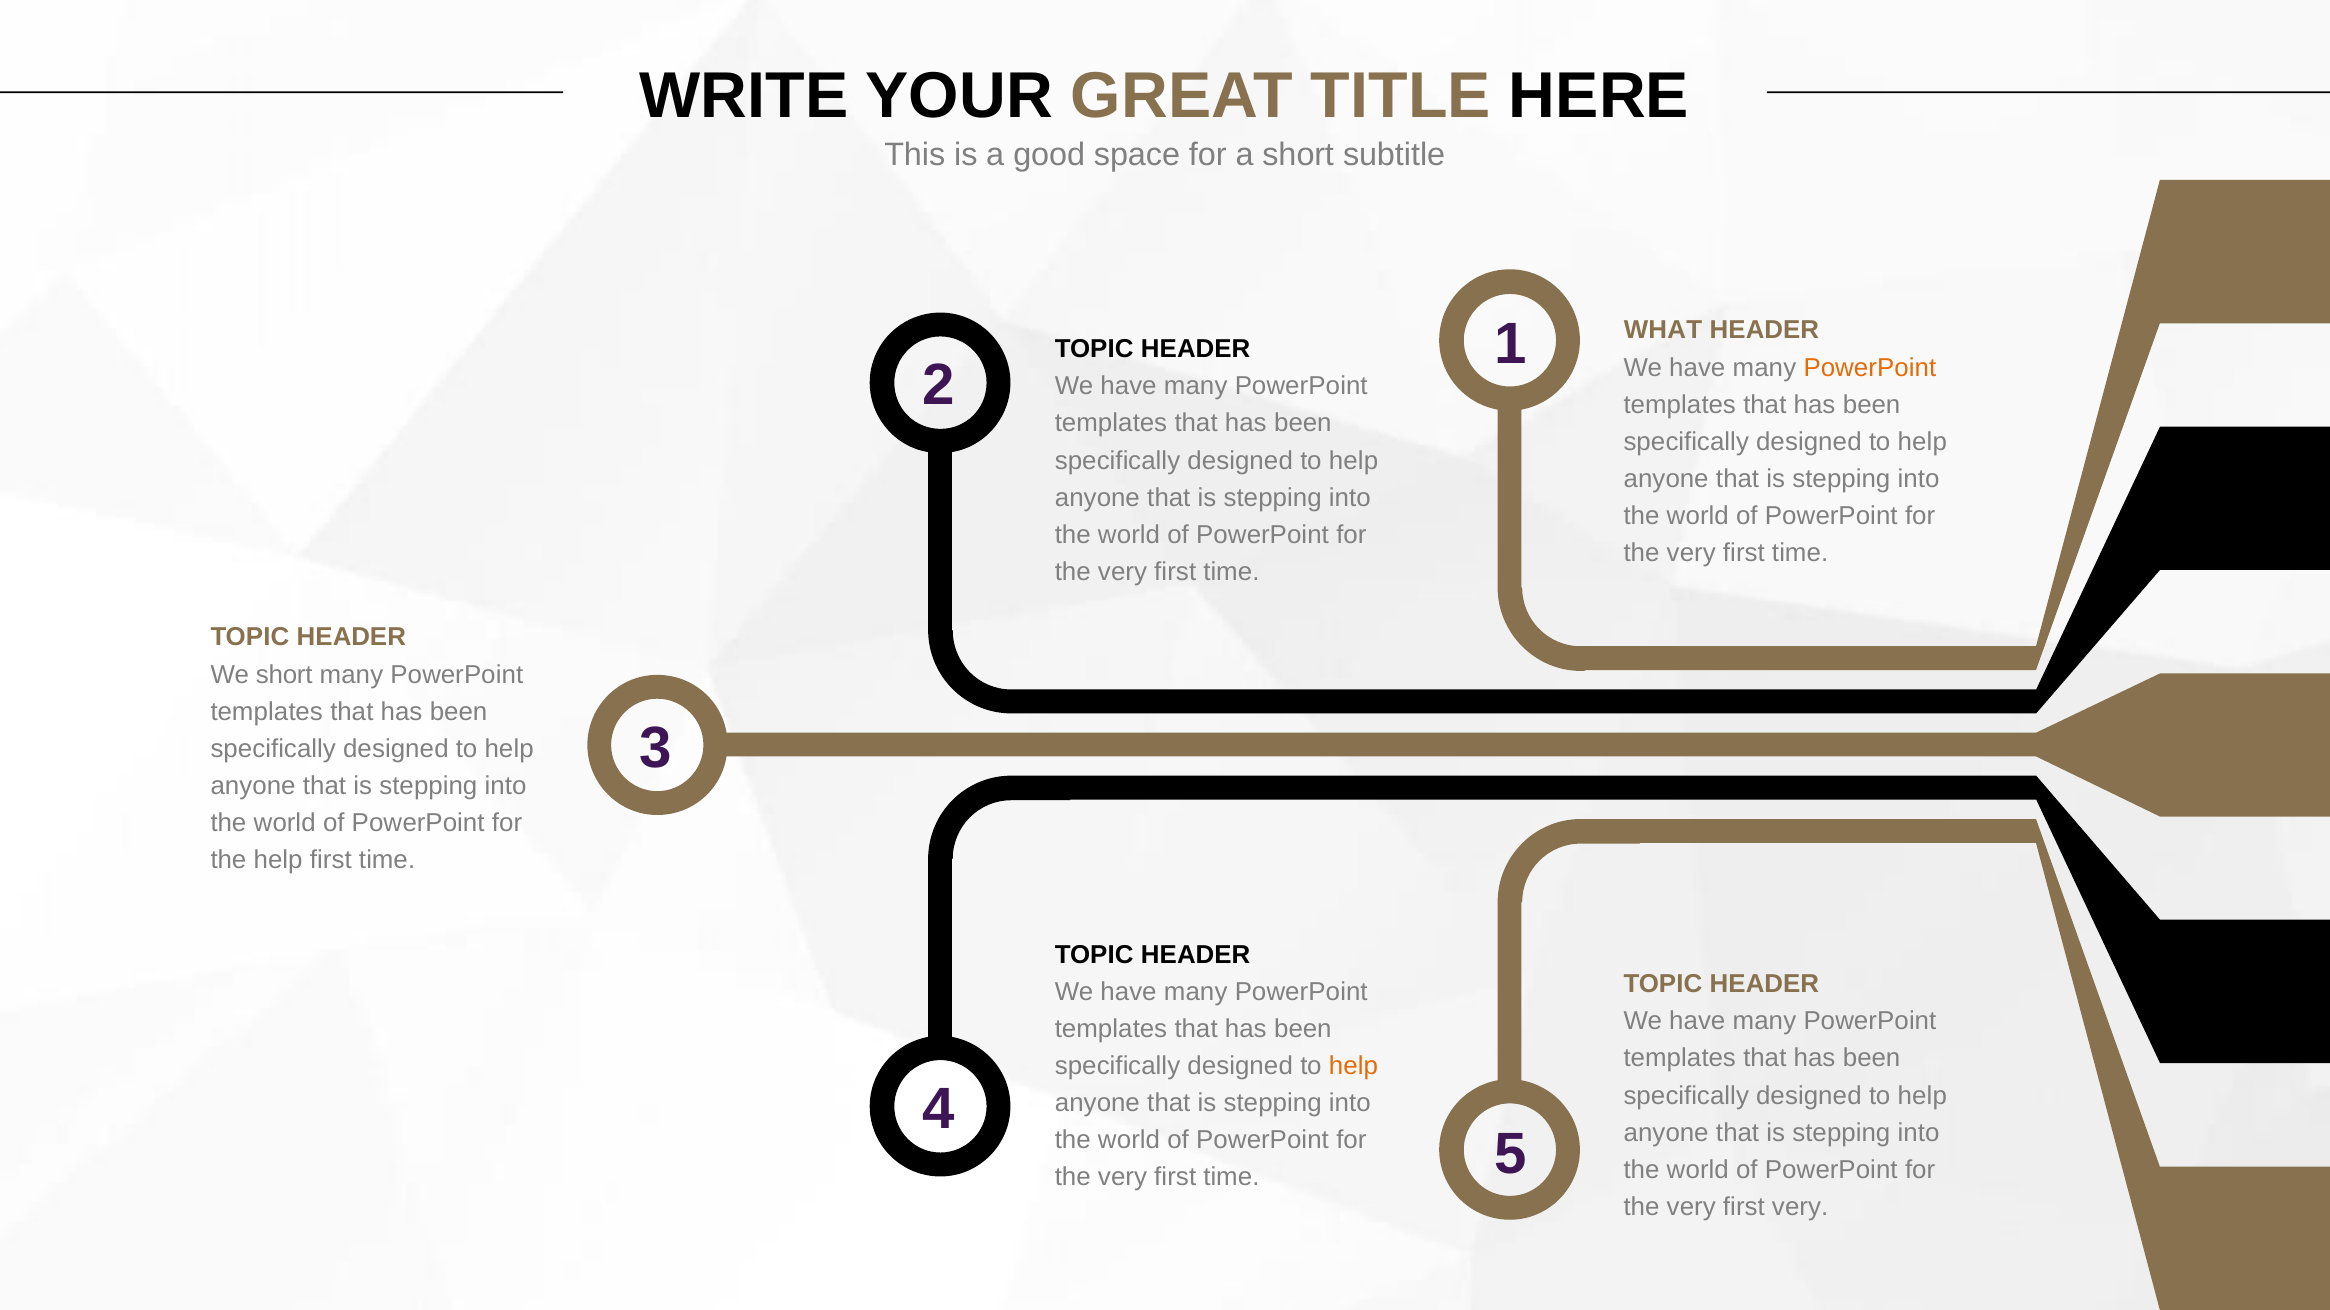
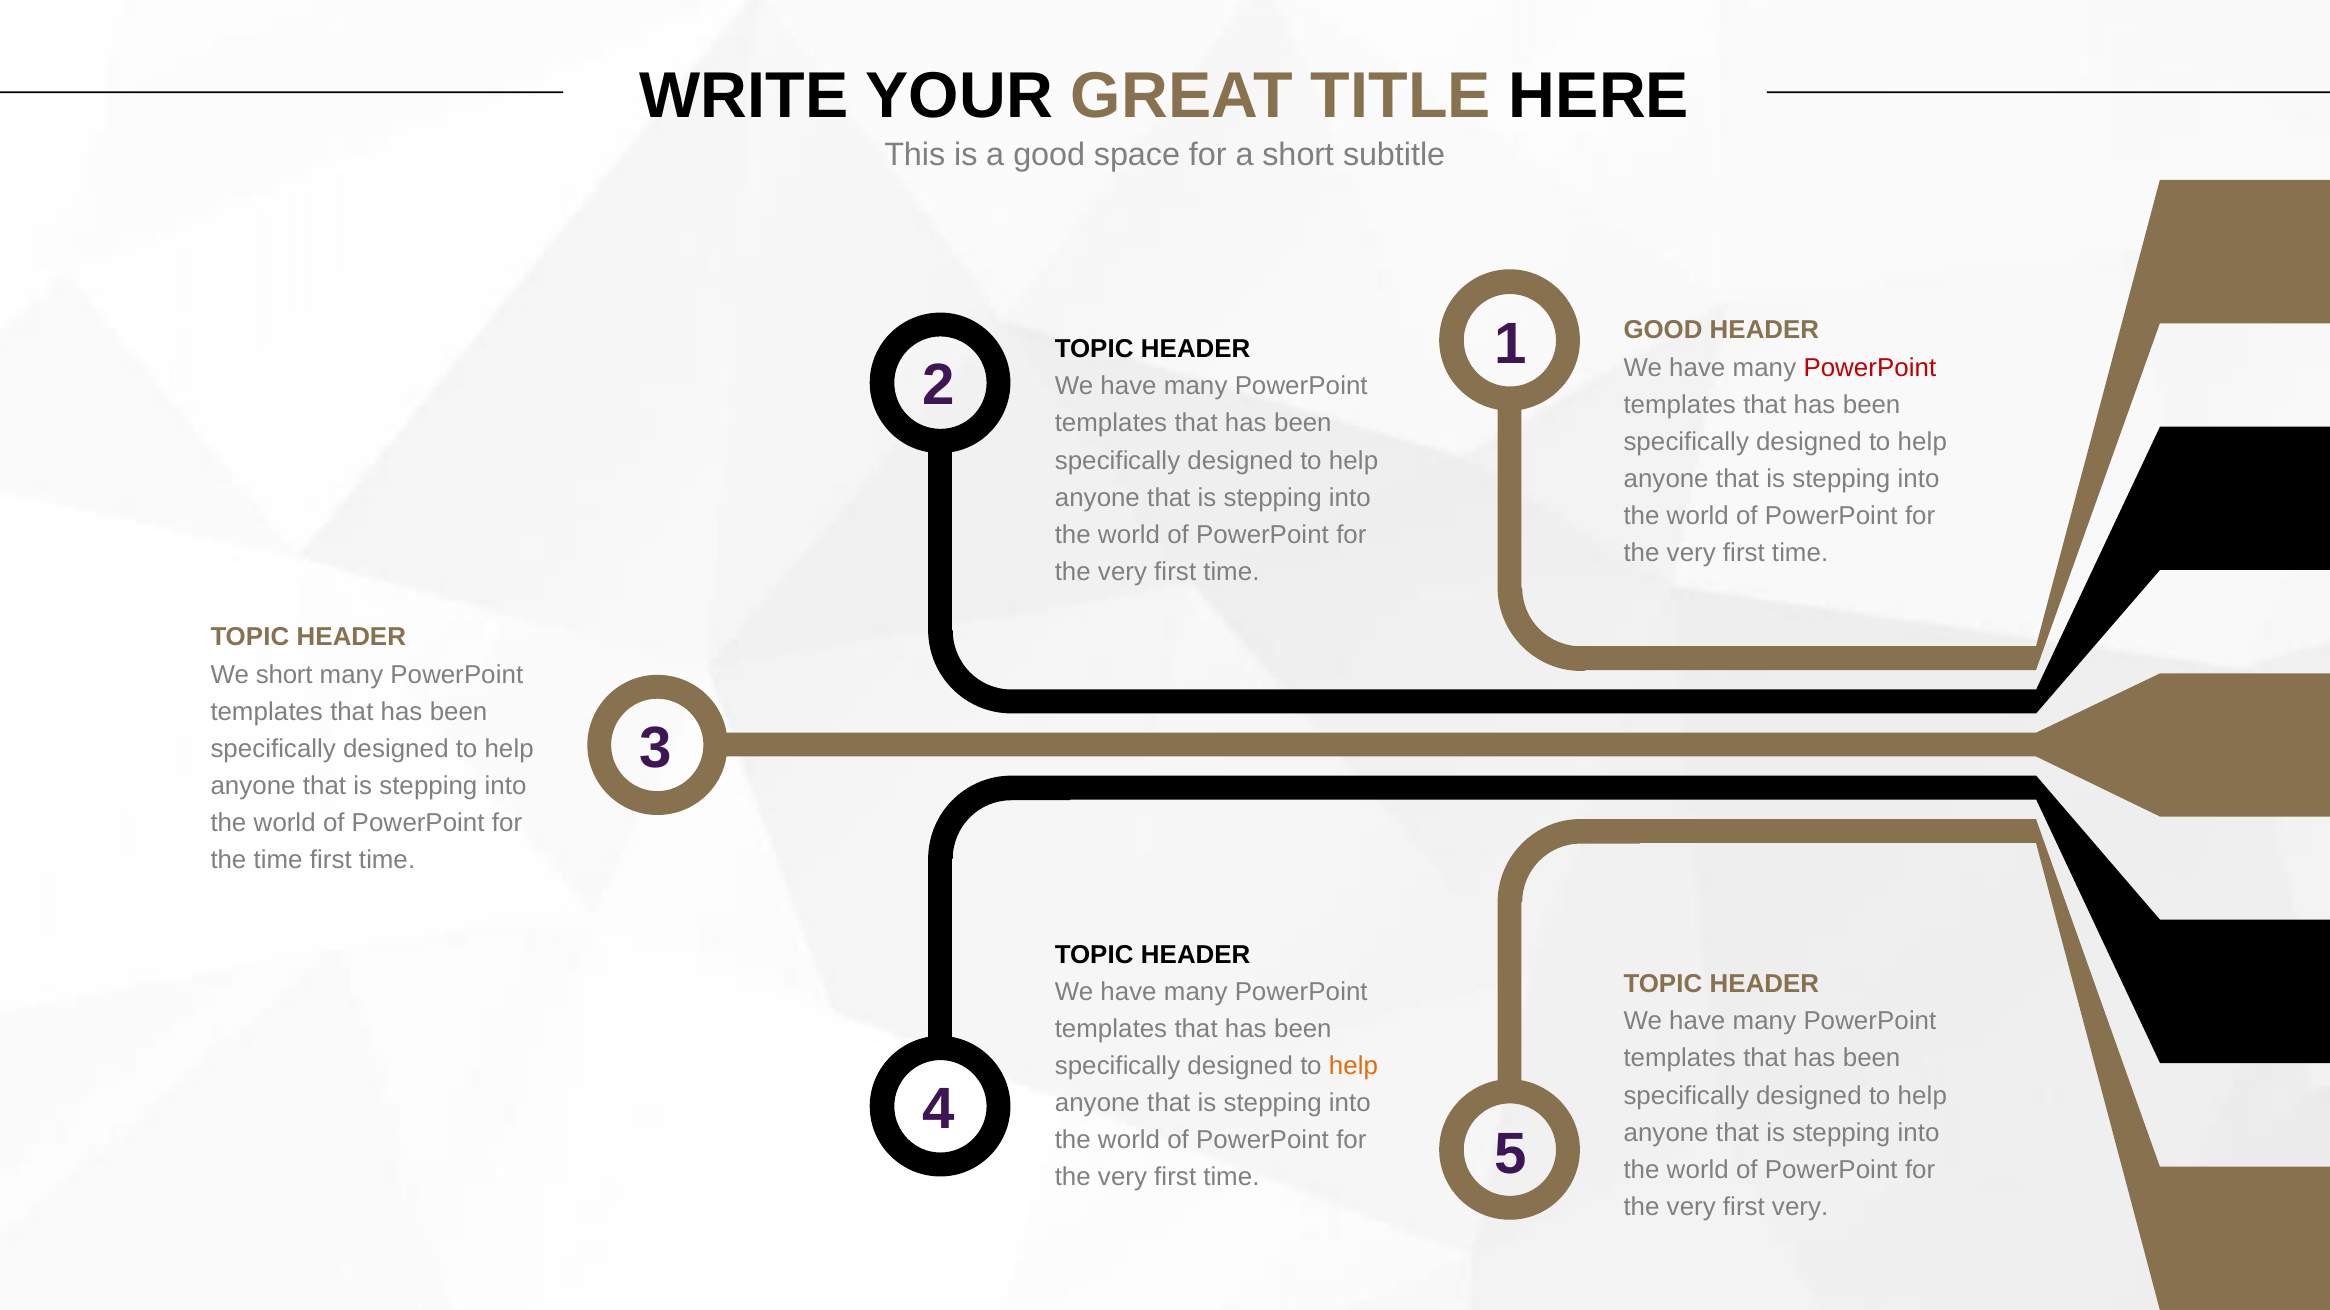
WHAT at (1663, 331): WHAT -> GOOD
PowerPoint at (1870, 368) colour: orange -> red
the help: help -> time
